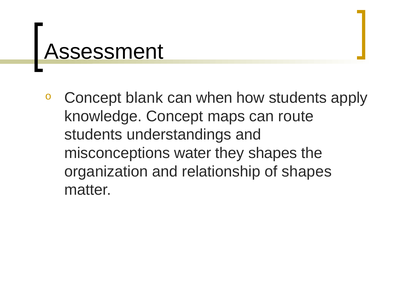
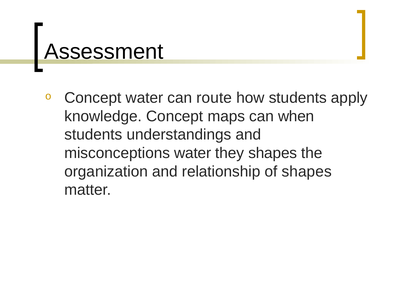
Concept blank: blank -> water
when: when -> route
route: route -> when
